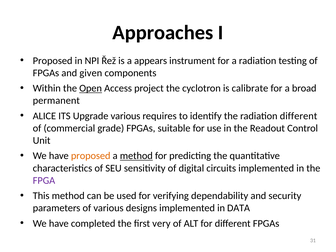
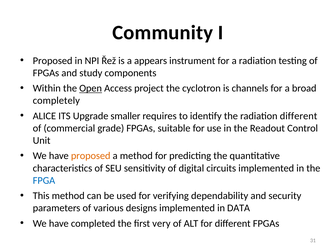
Approaches: Approaches -> Community
given: given -> study
calibrate: calibrate -> channels
permanent: permanent -> completely
Upgrade various: various -> smaller
method at (136, 156) underline: present -> none
FPGA colour: purple -> blue
